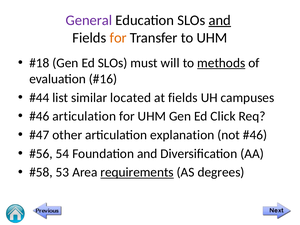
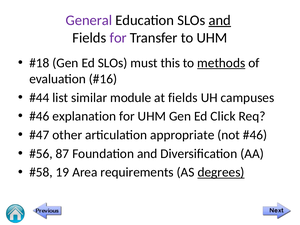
for at (118, 38) colour: orange -> purple
will: will -> this
located: located -> module
articulation at (84, 116): articulation -> explanation
explanation: explanation -> appropriate
54: 54 -> 87
53: 53 -> 19
requirements underline: present -> none
degrees underline: none -> present
